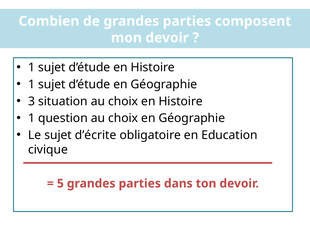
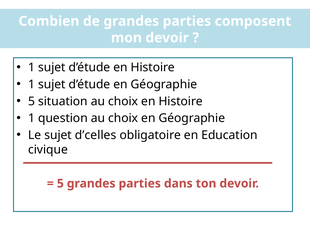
3 at (32, 101): 3 -> 5
d’écrite: d’écrite -> d’celles
